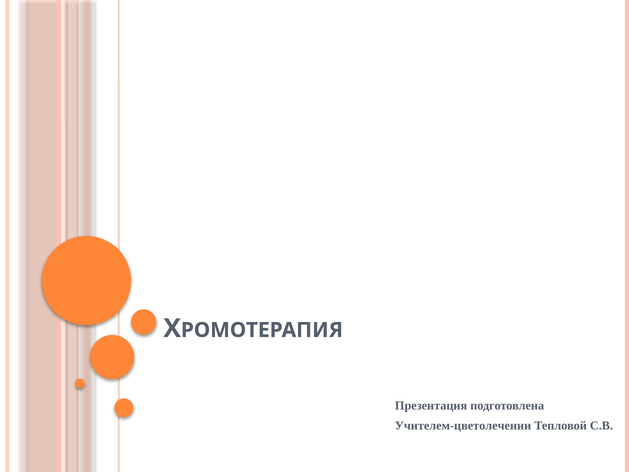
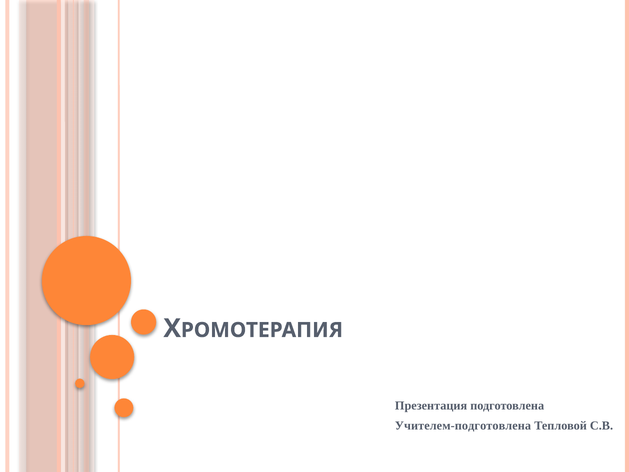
Учителем-цветолечении: Учителем-цветолечении -> Учителем-подготовлена
